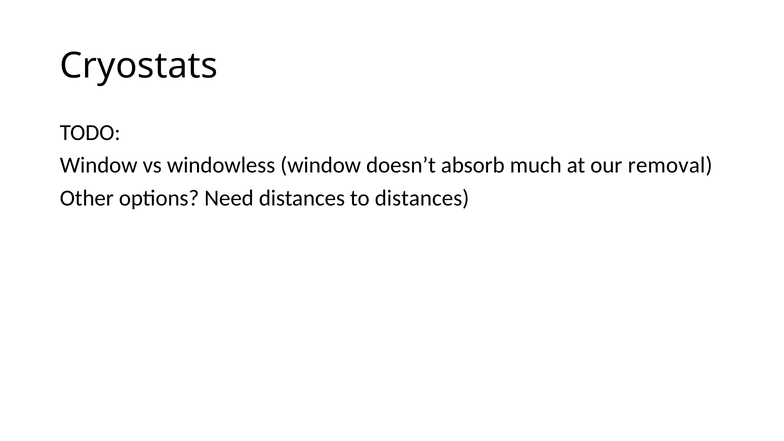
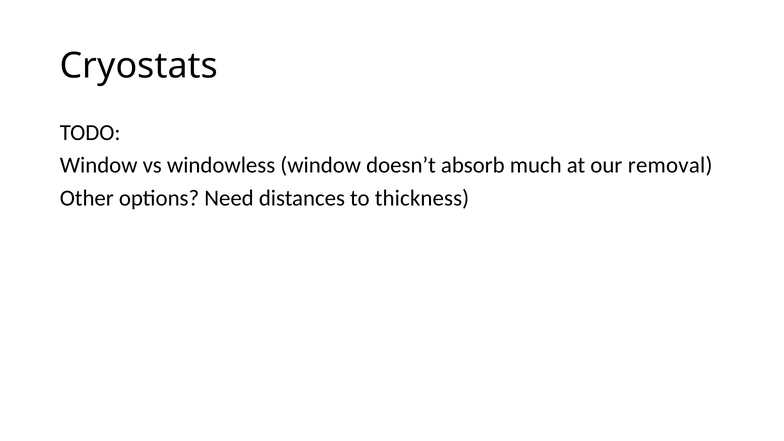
to distances: distances -> thickness
